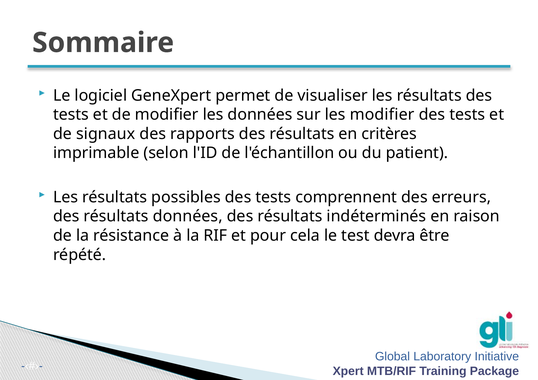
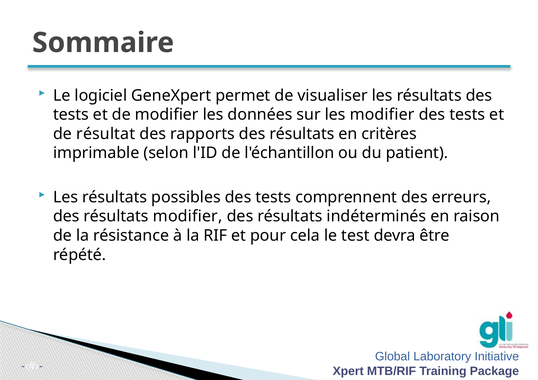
signaux: signaux -> résultat
résultats données: données -> modifier
